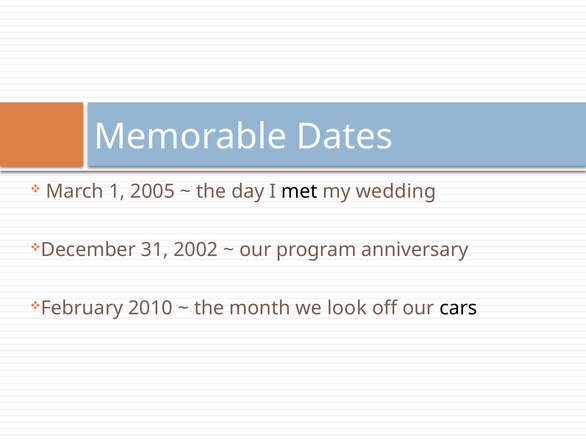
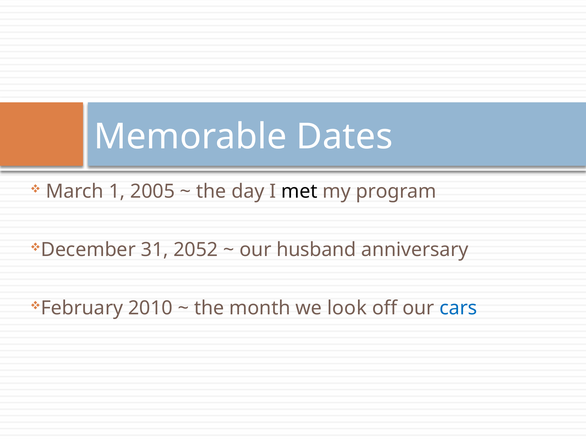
wedding: wedding -> program
2002: 2002 -> 2052
program: program -> husband
cars colour: black -> blue
